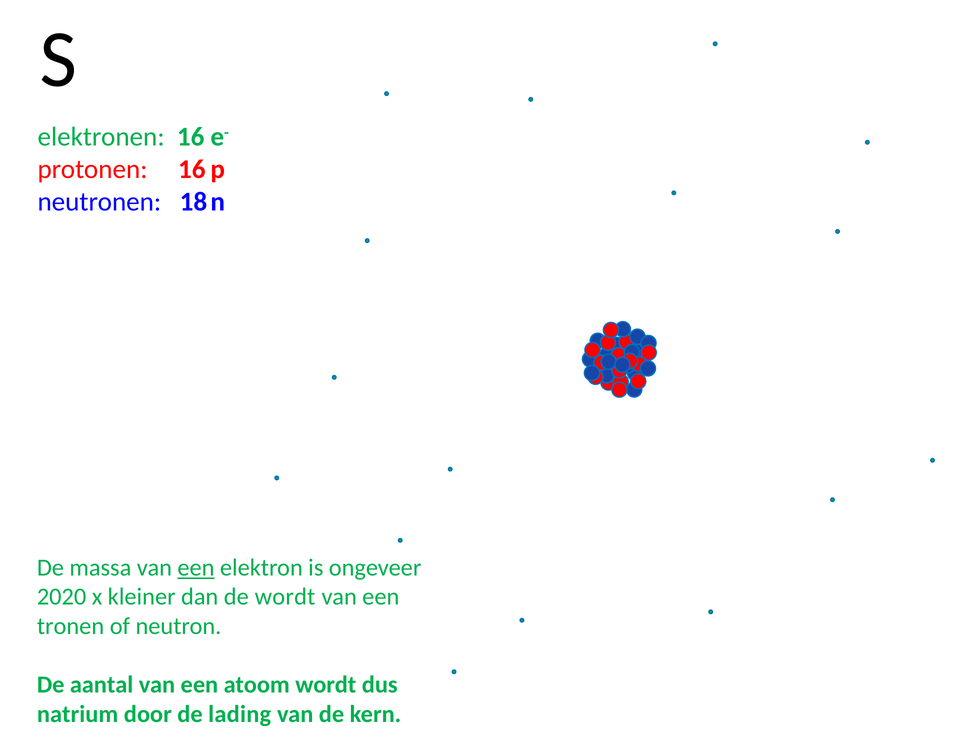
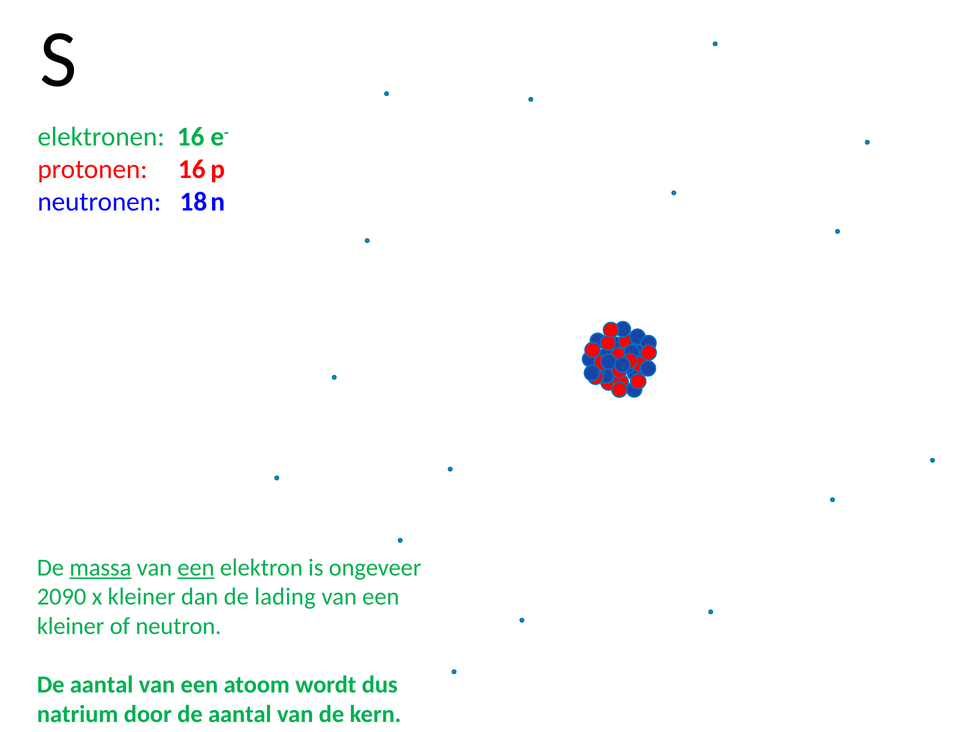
massa underline: none -> present
2020: 2020 -> 2090
de wordt: wordt -> lading
tronen at (71, 626): tronen -> kleiner
door de lading: lading -> aantal
